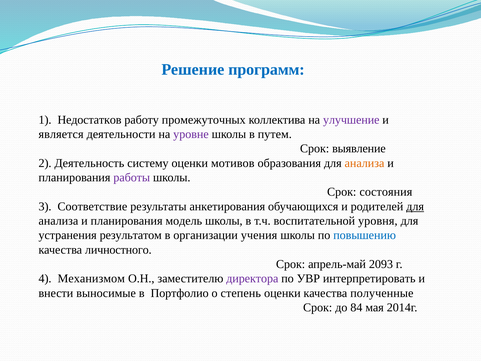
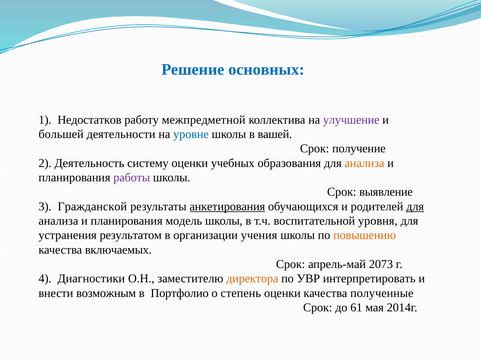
программ: программ -> основных
промежуточных: промежуточных -> межпредметной
является: является -> большей
уровне colour: purple -> blue
путем: путем -> вашей
выявление: выявление -> получение
мотивов: мотивов -> учебных
состояния: состояния -> выявление
Соответствие: Соответствие -> Гражданской
анкетирования underline: none -> present
повышению colour: blue -> orange
личностного: личностного -> включаемых
2093: 2093 -> 2073
Механизмом: Механизмом -> Диагностики
директора colour: purple -> orange
выносимые: выносимые -> возможным
84: 84 -> 61
